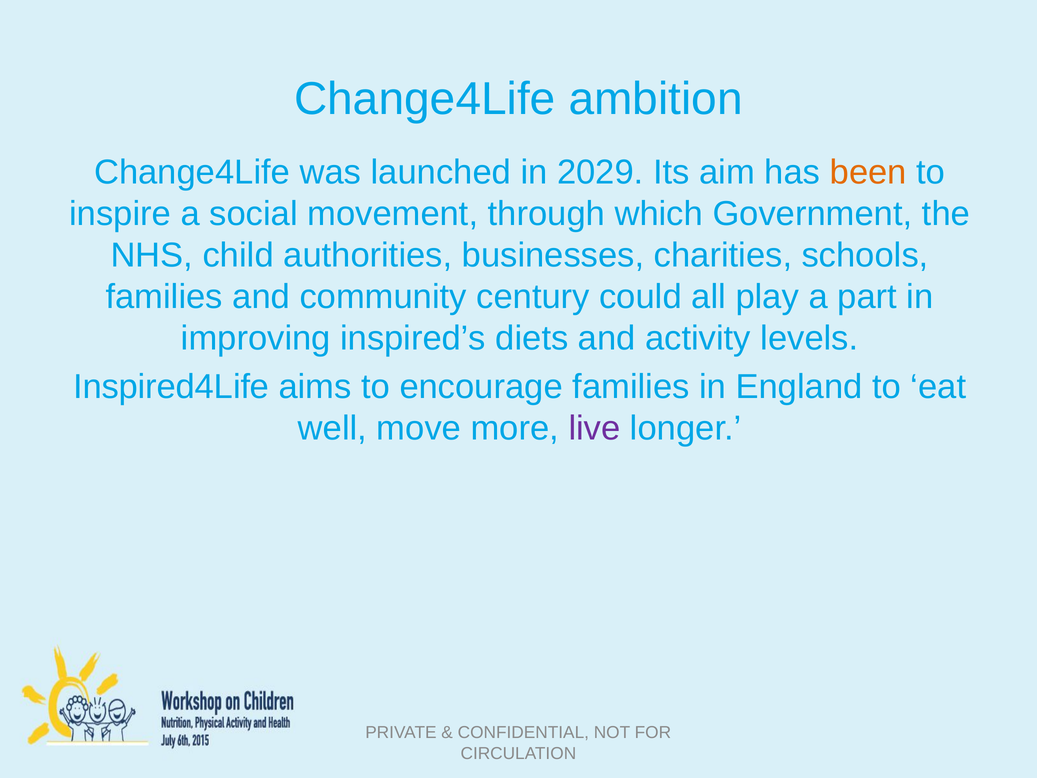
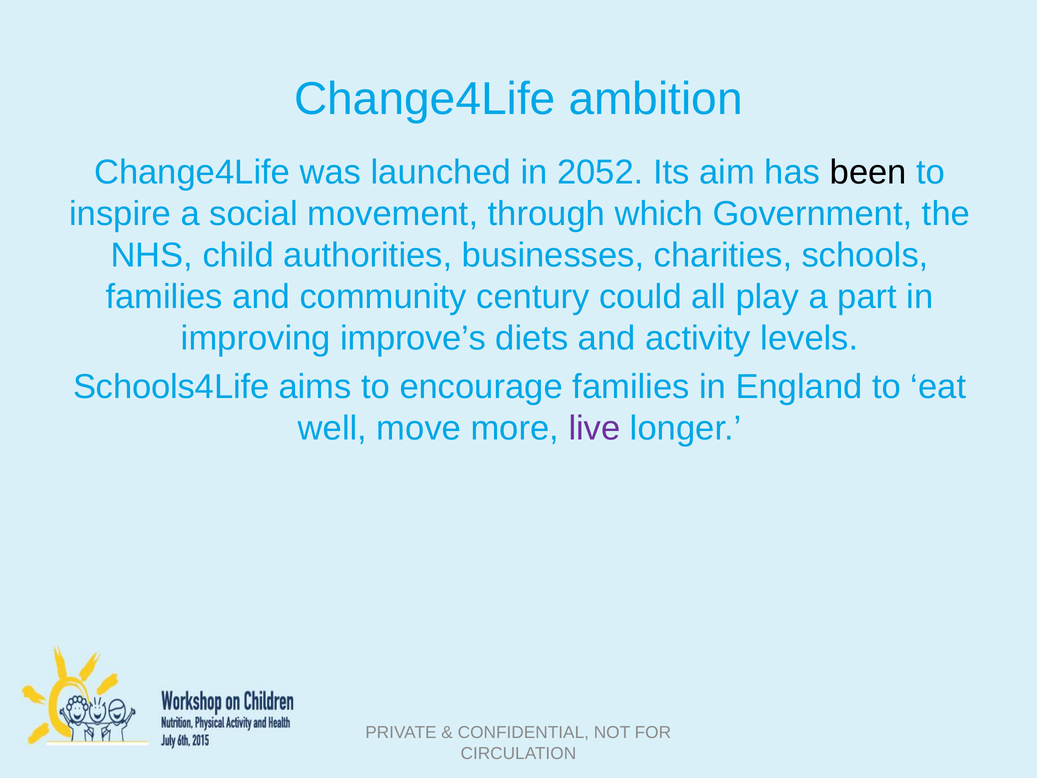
2029: 2029 -> 2052
been colour: orange -> black
inspired’s: inspired’s -> improve’s
Inspired4Life: Inspired4Life -> Schools4Life
